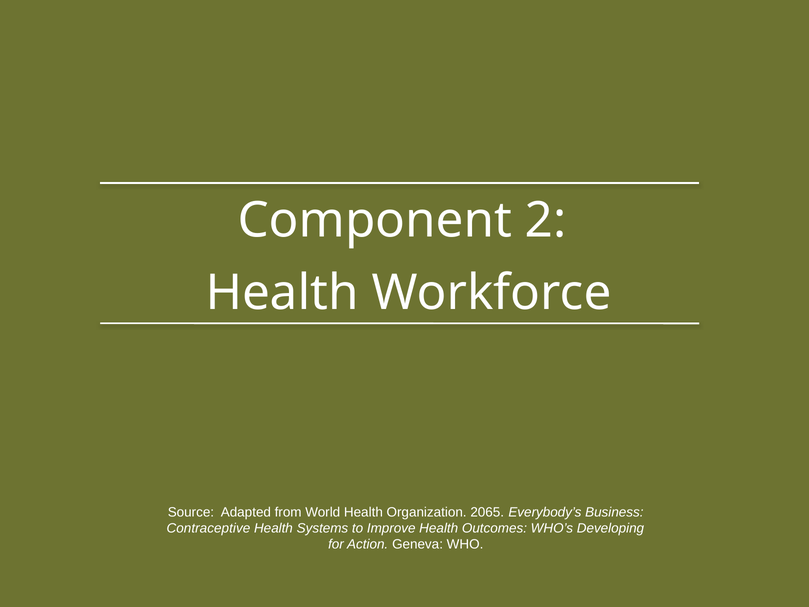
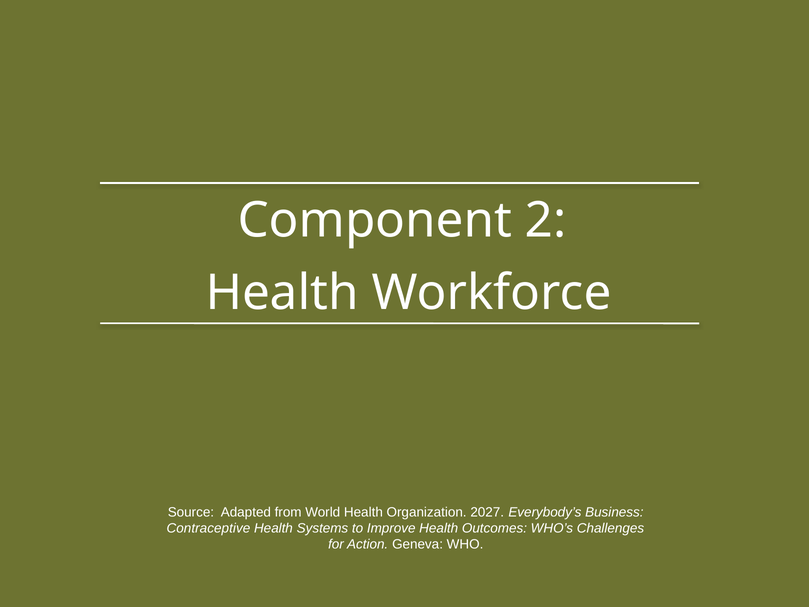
2065: 2065 -> 2027
Developing: Developing -> Challenges
